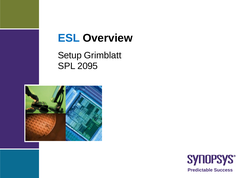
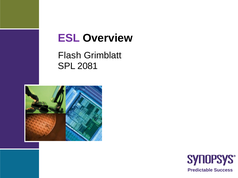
ESL colour: blue -> purple
Setup: Setup -> Flash
2095: 2095 -> 2081
